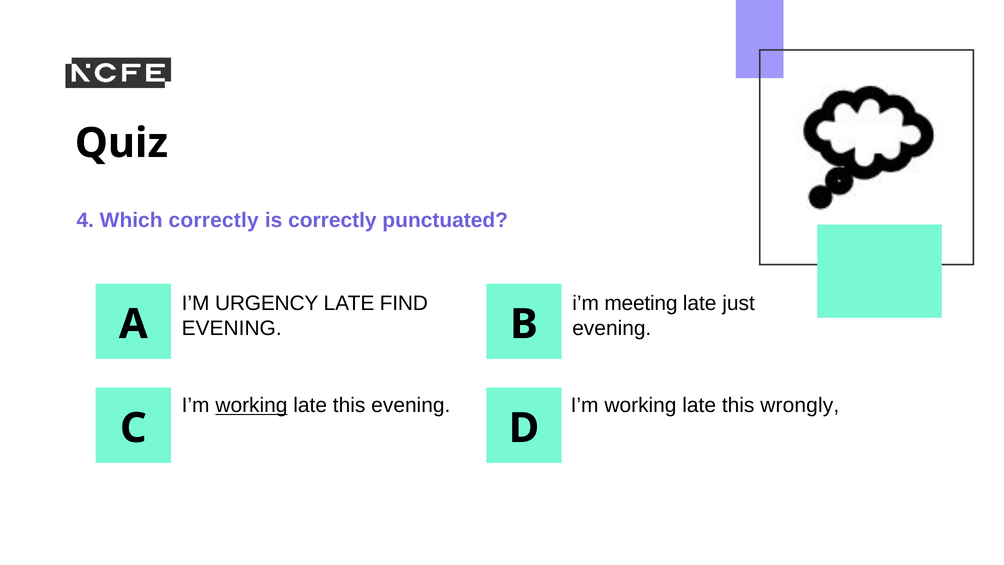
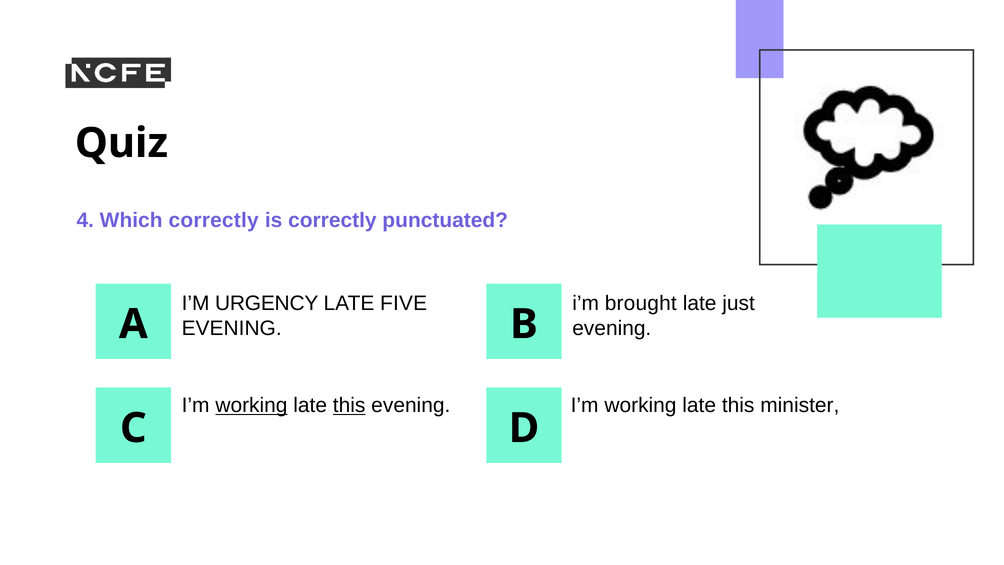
FIND: FIND -> FIVE
meeting: meeting -> brought
this at (349, 405) underline: none -> present
wrongly: wrongly -> minister
